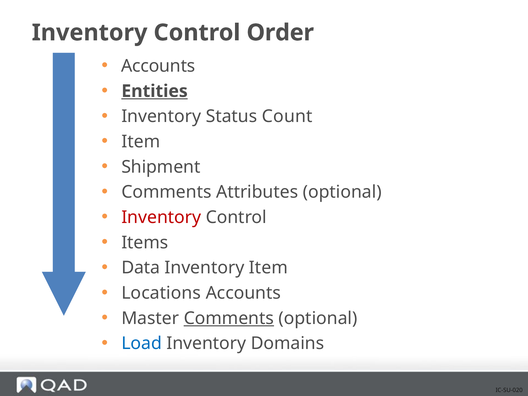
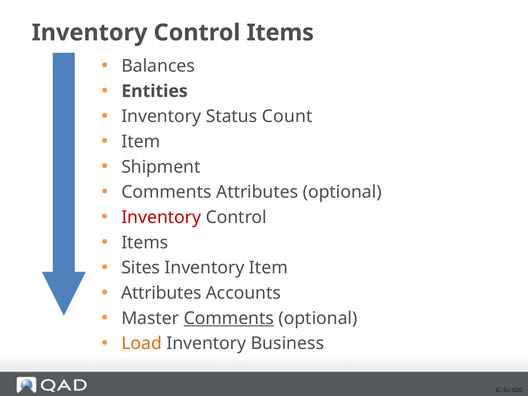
Control Order: Order -> Items
Accounts at (158, 66): Accounts -> Balances
Entities underline: present -> none
Data: Data -> Sites
Locations at (161, 293): Locations -> Attributes
Load colour: blue -> orange
Domains: Domains -> Business
